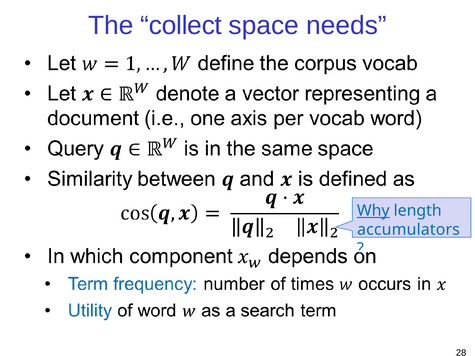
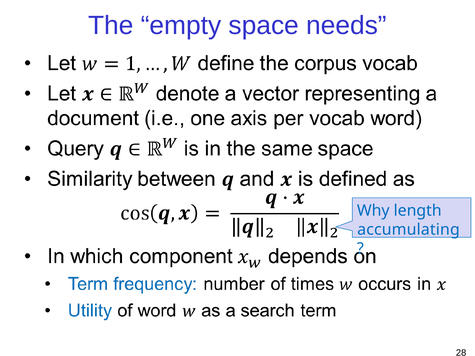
collect: collect -> empty
Why underline: present -> none
accumulators: accumulators -> accumulating
